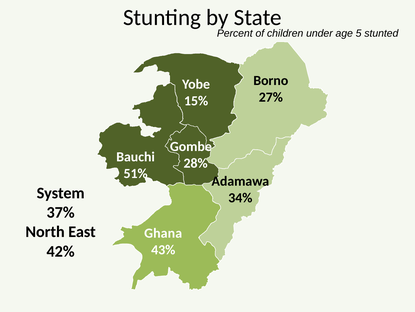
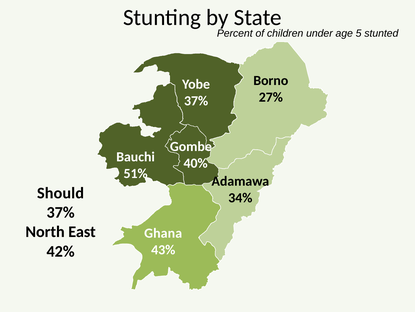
15% at (196, 101): 15% -> 37%
28%: 28% -> 40%
System: System -> Should
